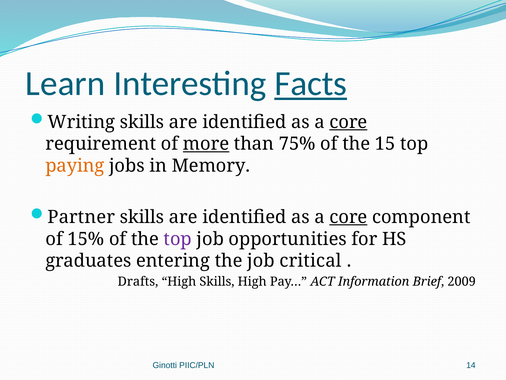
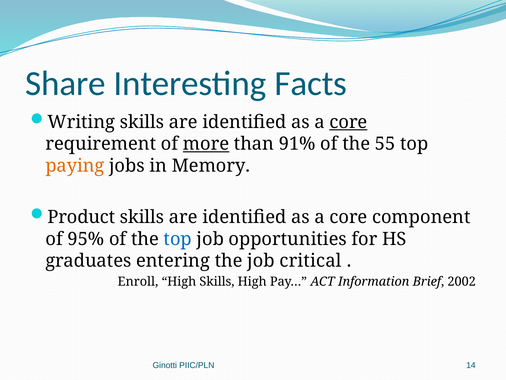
Learn: Learn -> Share
Facts underline: present -> none
75%: 75% -> 91%
15: 15 -> 55
Partner: Partner -> Product
core at (348, 217) underline: present -> none
15%: 15% -> 95%
top at (178, 239) colour: purple -> blue
Drafts: Drafts -> Enroll
2009: 2009 -> 2002
